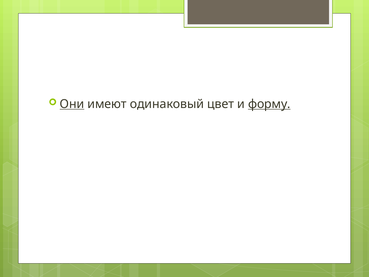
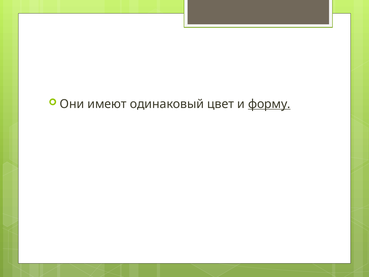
Они underline: present -> none
